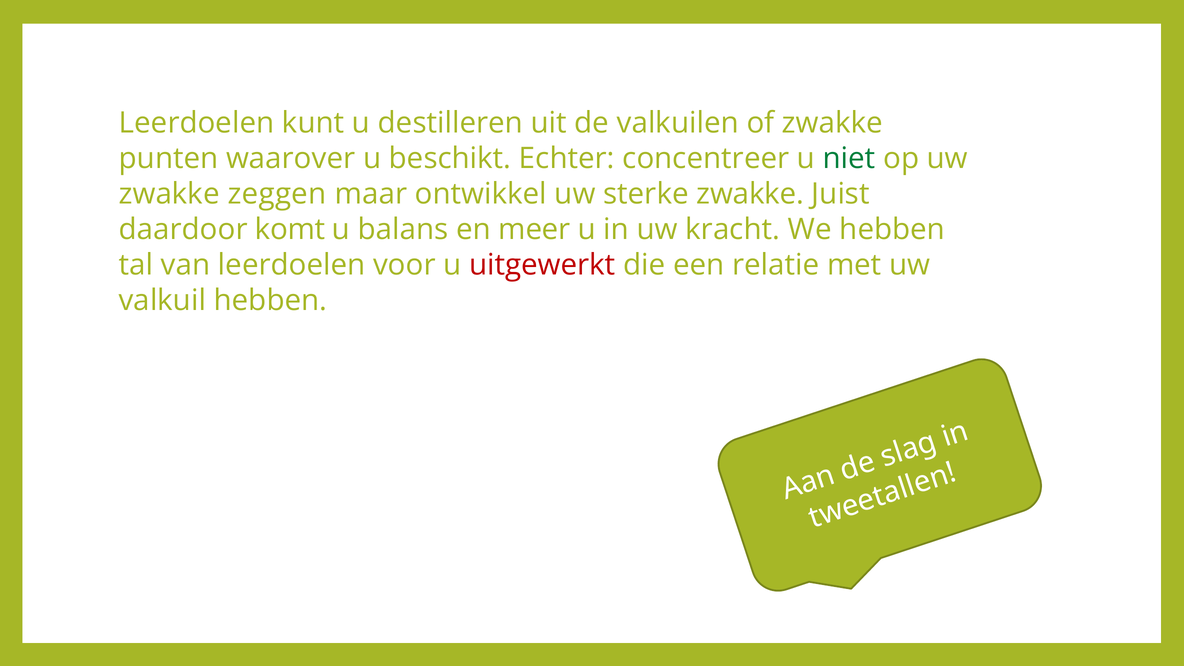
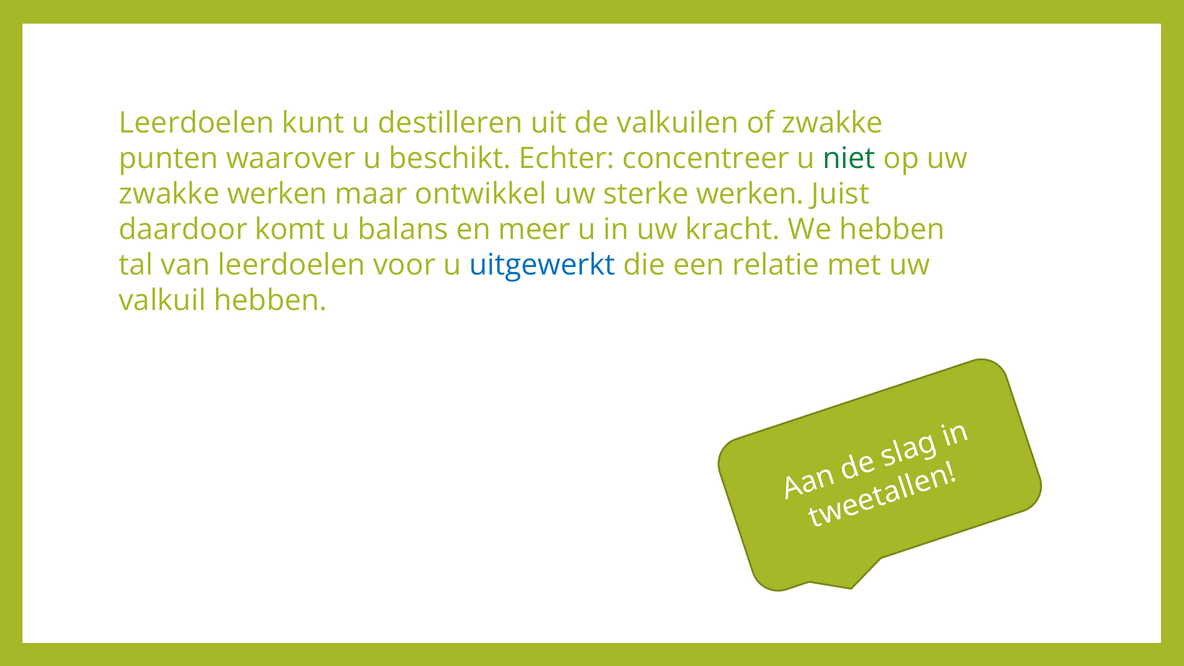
zwakke zeggen: zeggen -> werken
sterke zwakke: zwakke -> werken
uitgewerkt colour: red -> blue
